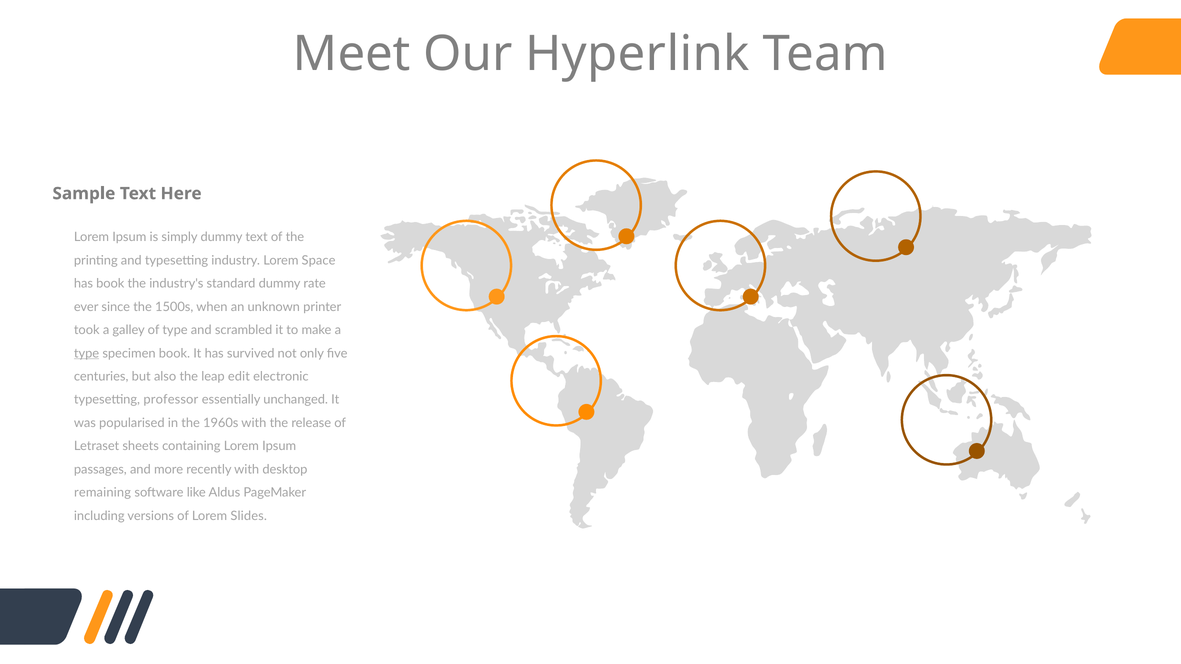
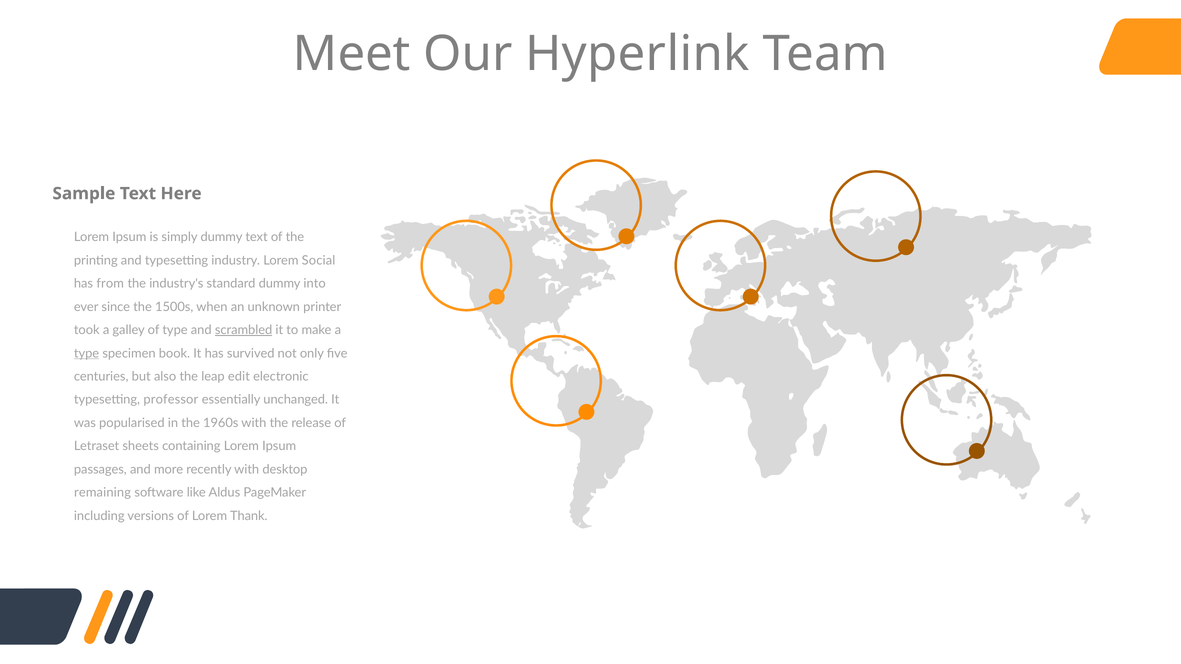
Space: Space -> Social
has book: book -> from
rate: rate -> into
scrambled underline: none -> present
Slides: Slides -> Thank
